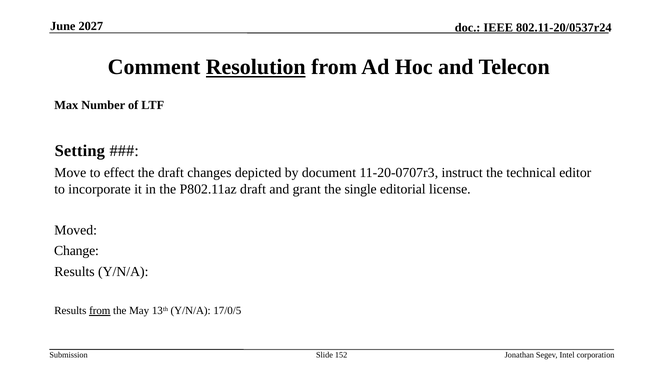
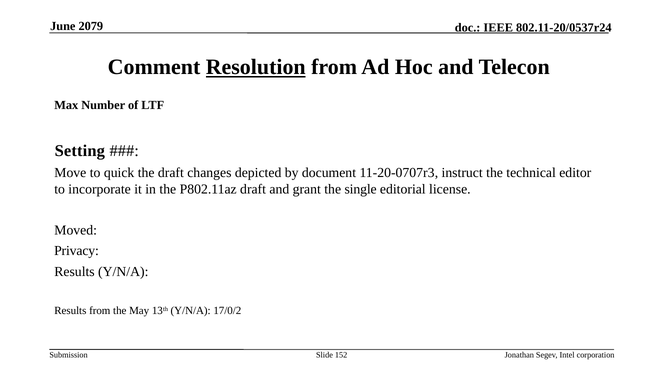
2027: 2027 -> 2079
effect: effect -> quick
Change: Change -> Privacy
from at (100, 311) underline: present -> none
17/0/5: 17/0/5 -> 17/0/2
